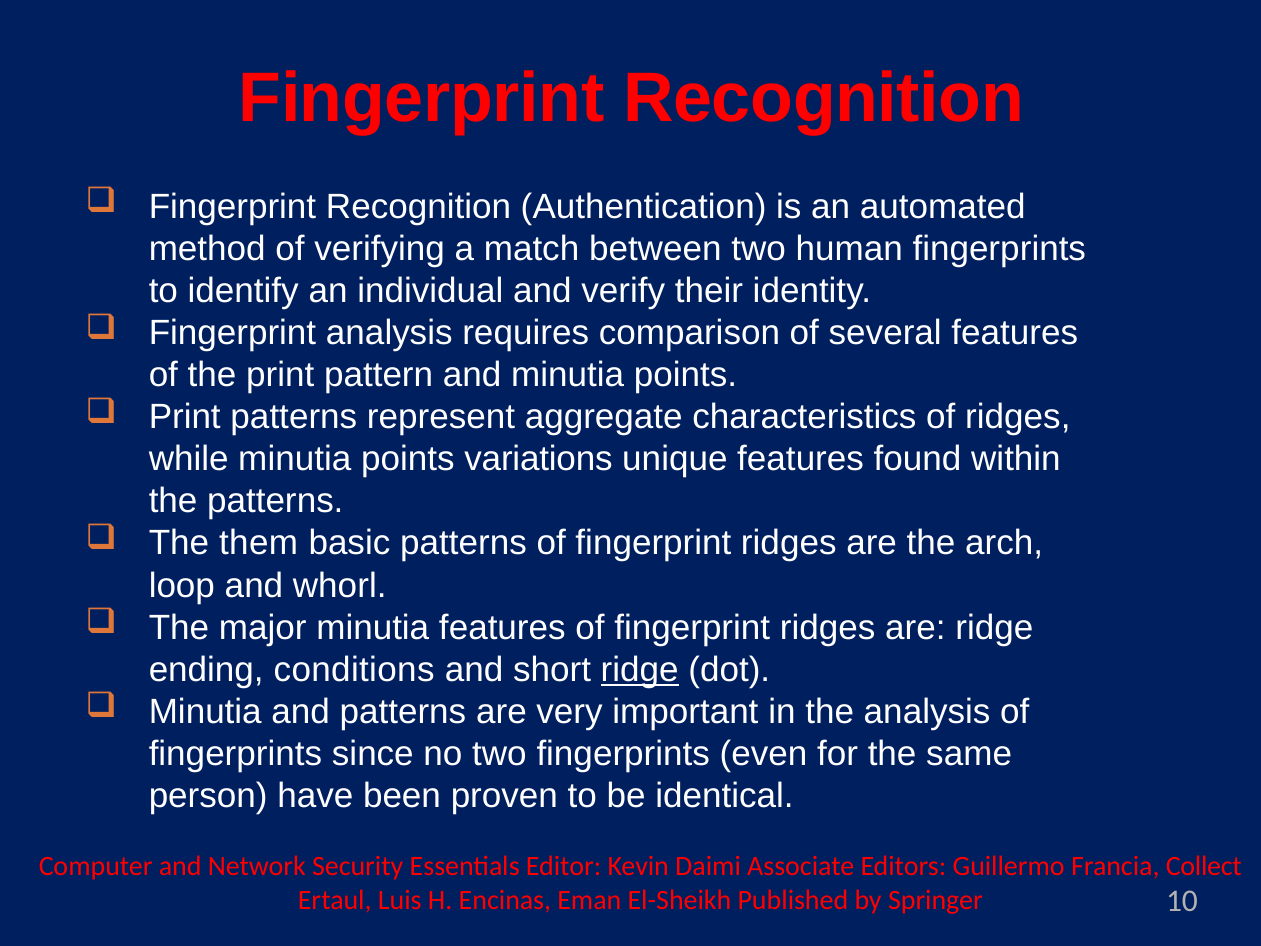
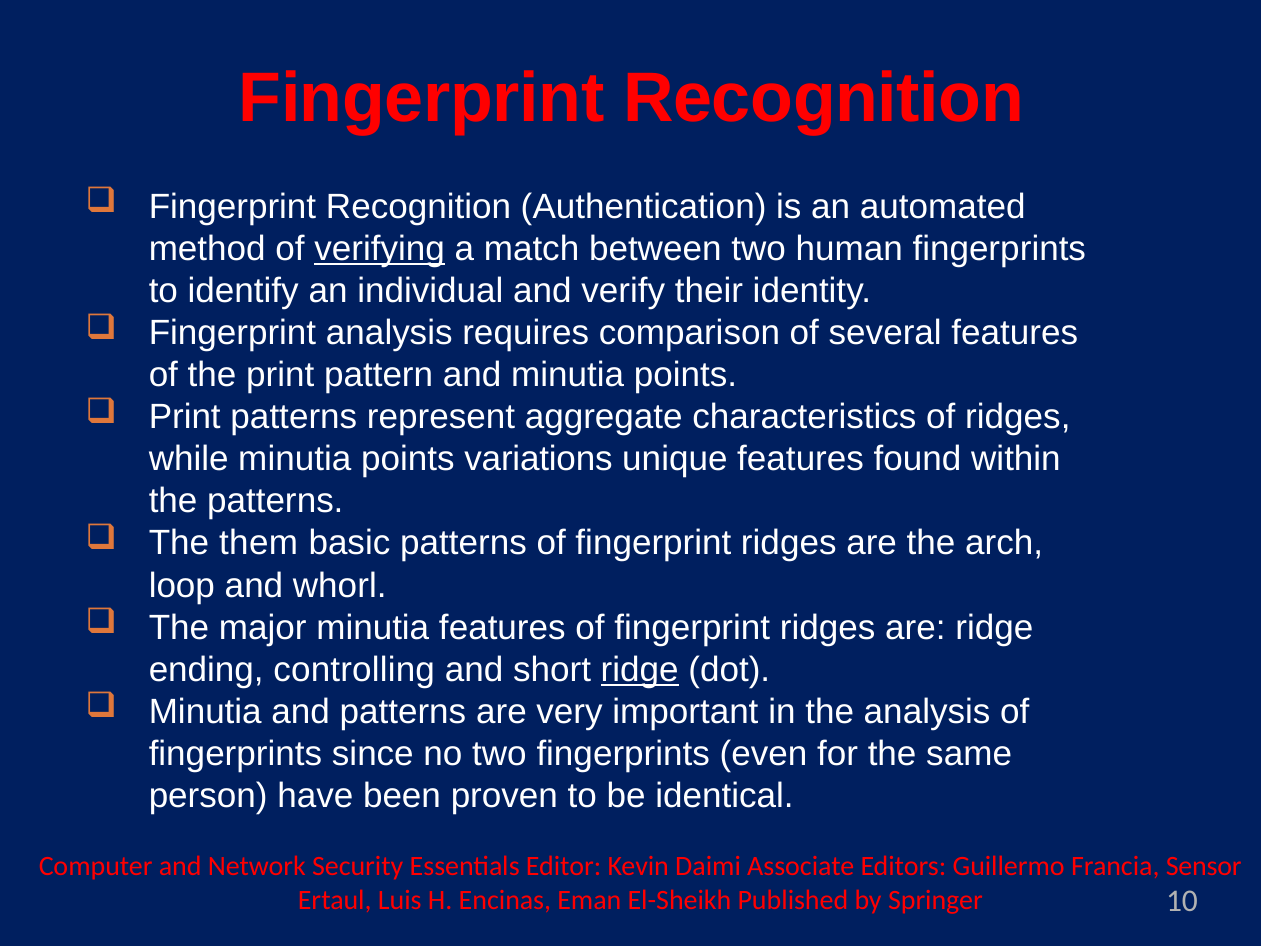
verifying underline: none -> present
conditions: conditions -> controlling
Collect: Collect -> Sensor
